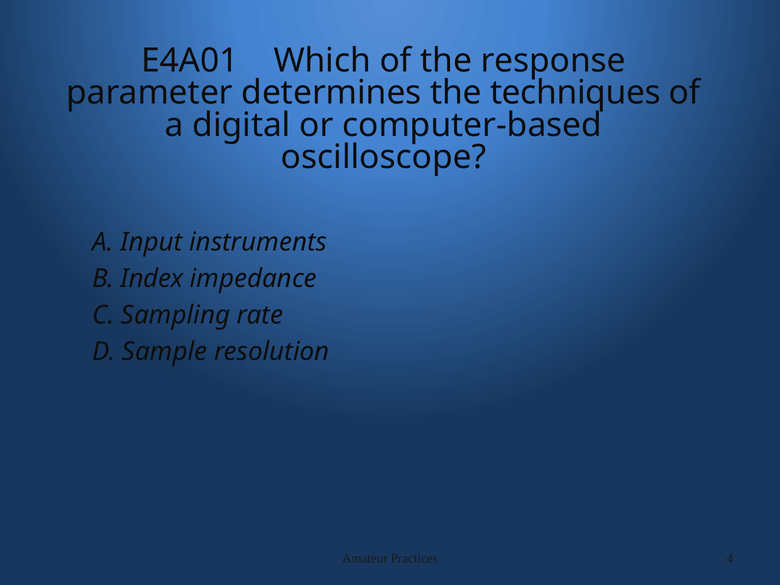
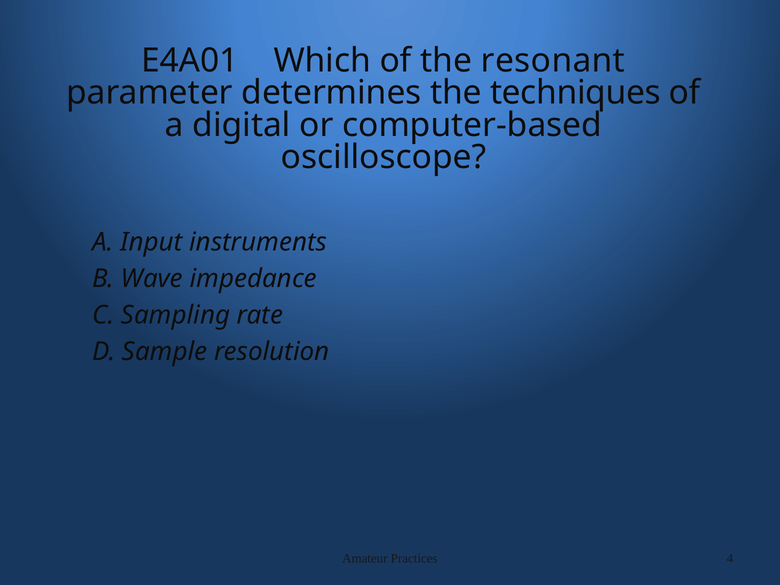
response: response -> resonant
Index: Index -> Wave
